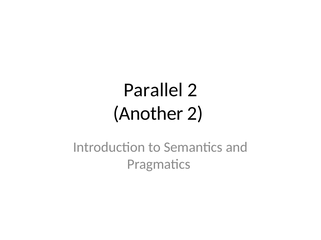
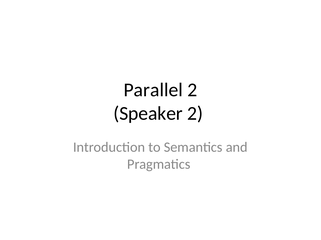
Another: Another -> Speaker
